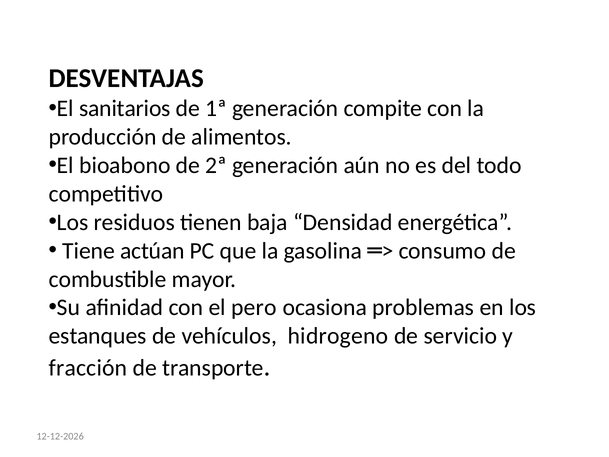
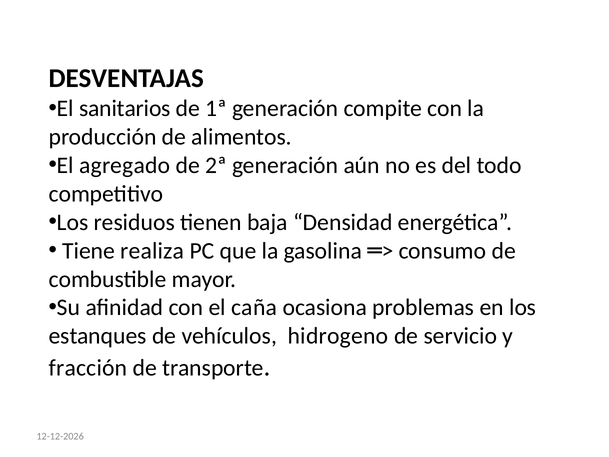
bioabono: bioabono -> agregado
actúan: actúan -> realiza
pero: pero -> caña
